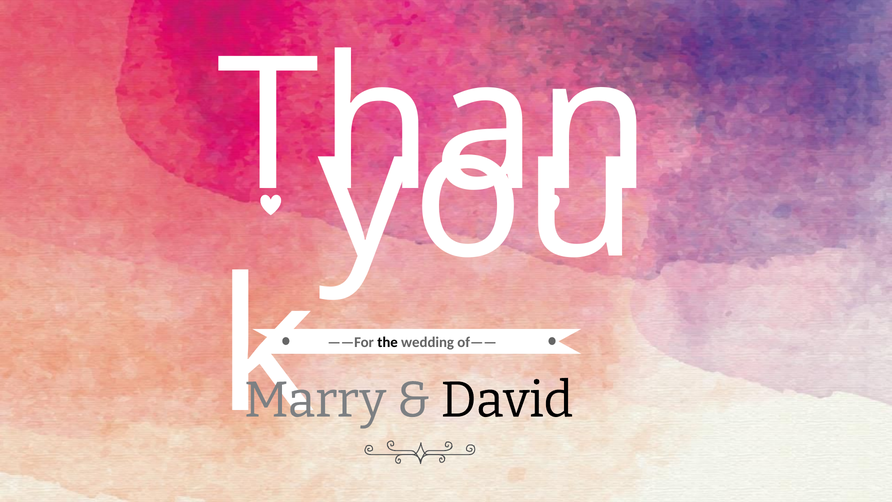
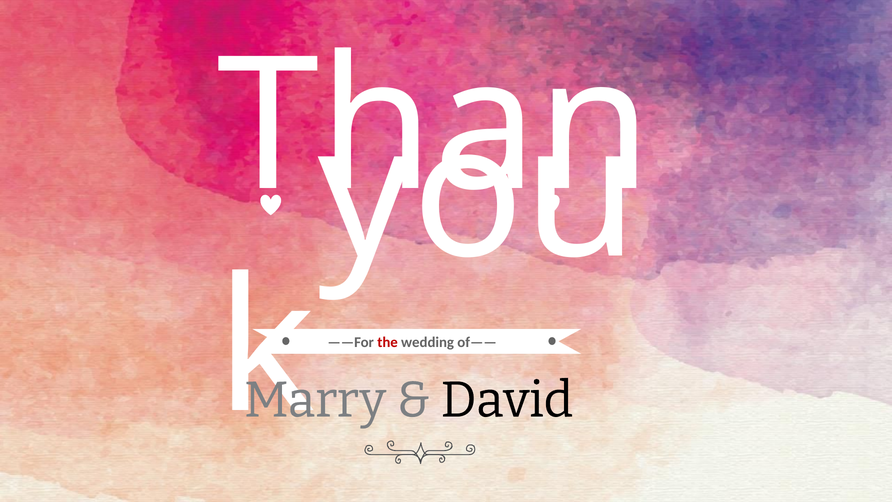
the colour: black -> red
